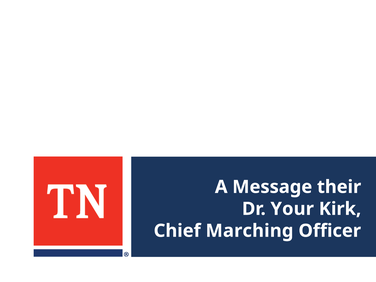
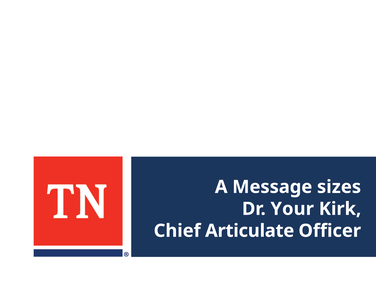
their: their -> sizes
Marching: Marching -> Articulate
